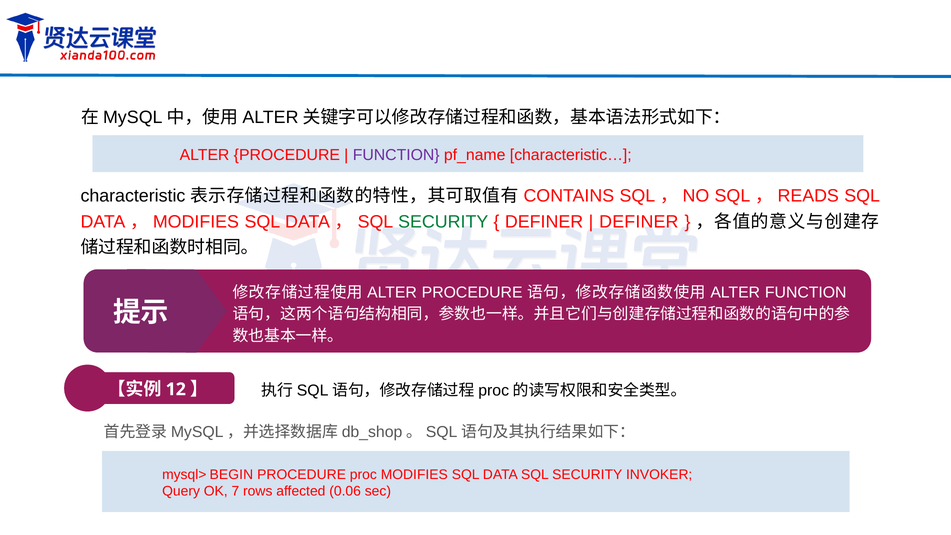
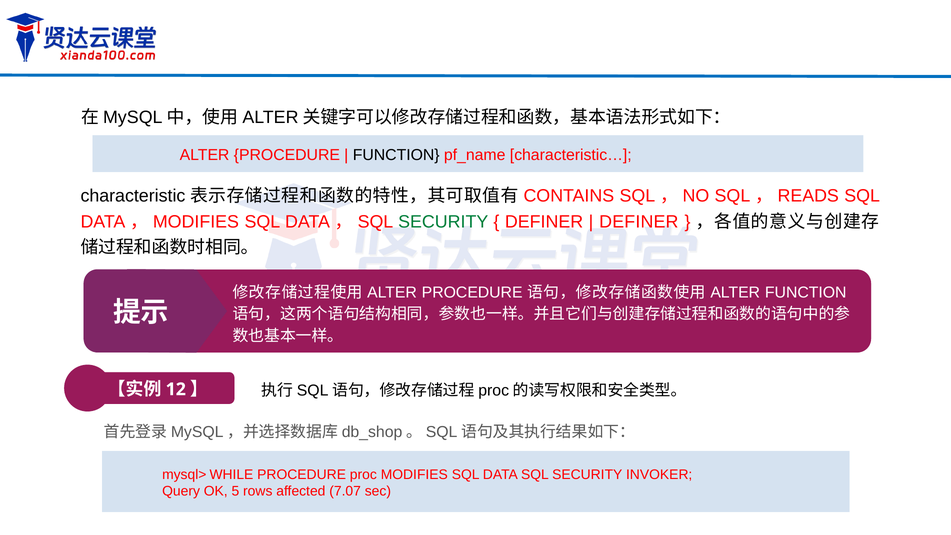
FUNCTION at (396, 155) colour: purple -> black
BEGIN: BEGIN -> WHILE
7: 7 -> 5
0.06: 0.06 -> 7.07
